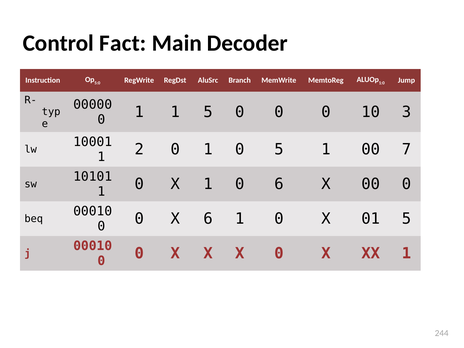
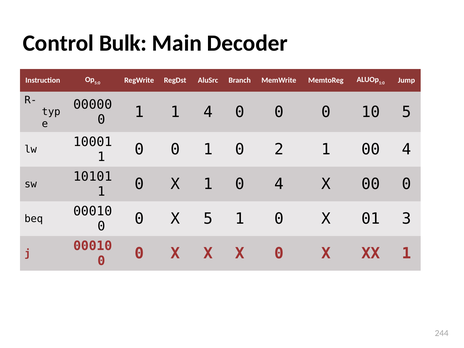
Fact: Fact -> Bulk
1 5: 5 -> 4
10 3: 3 -> 5
2 at (139, 149): 2 -> 0
0 5: 5 -> 2
00 7: 7 -> 4
0 6: 6 -> 4
X 6: 6 -> 5
01 5: 5 -> 3
